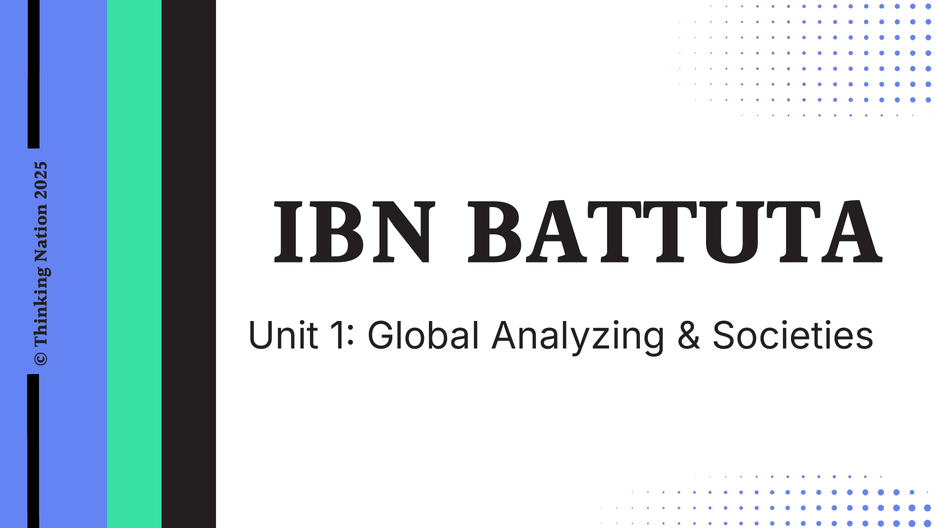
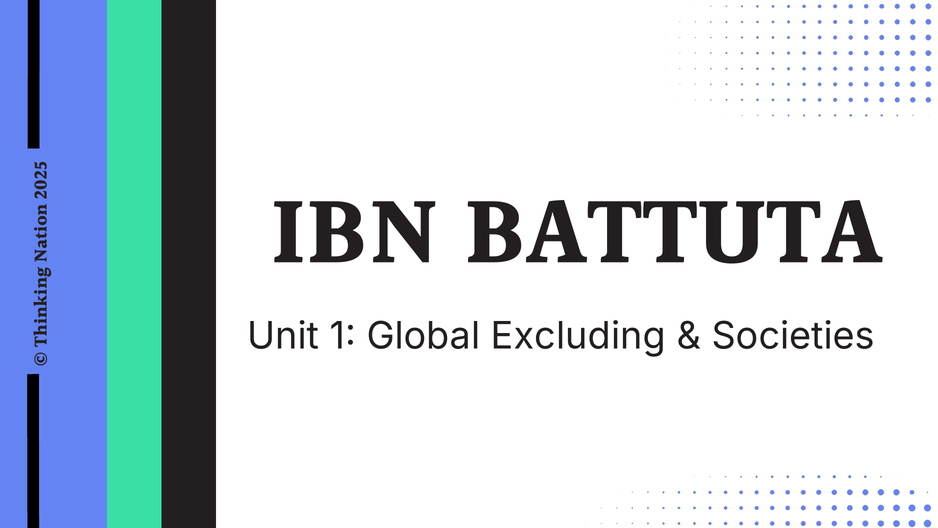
Analyzing: Analyzing -> Excluding
